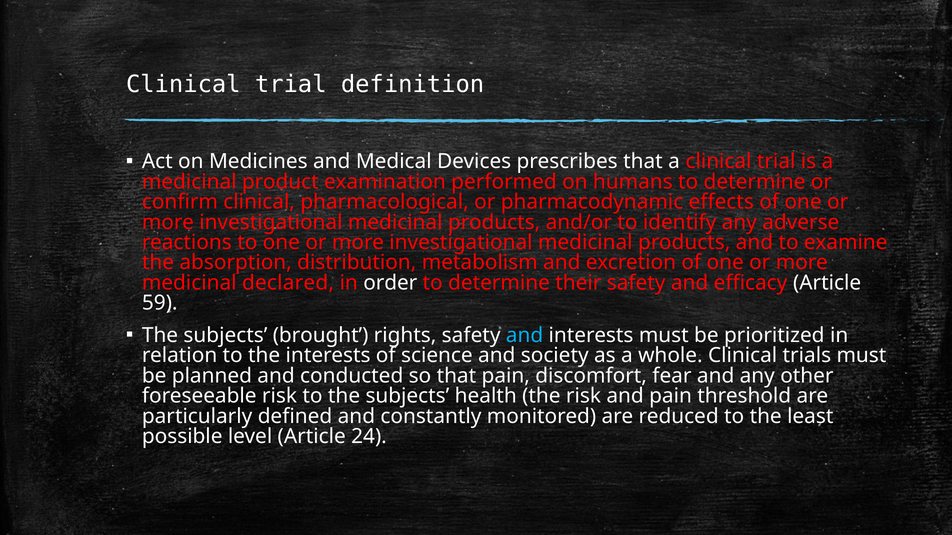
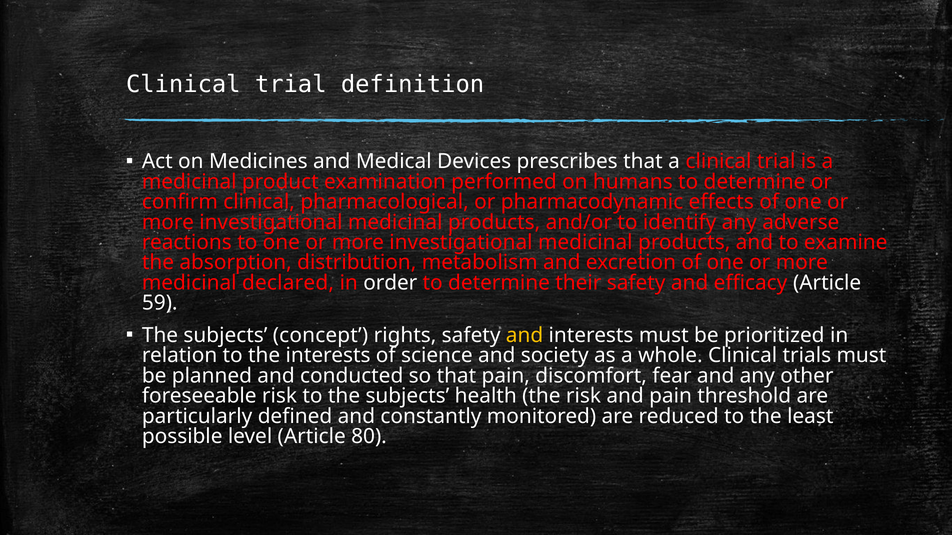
brought: brought -> concept
and at (525, 336) colour: light blue -> yellow
24: 24 -> 80
